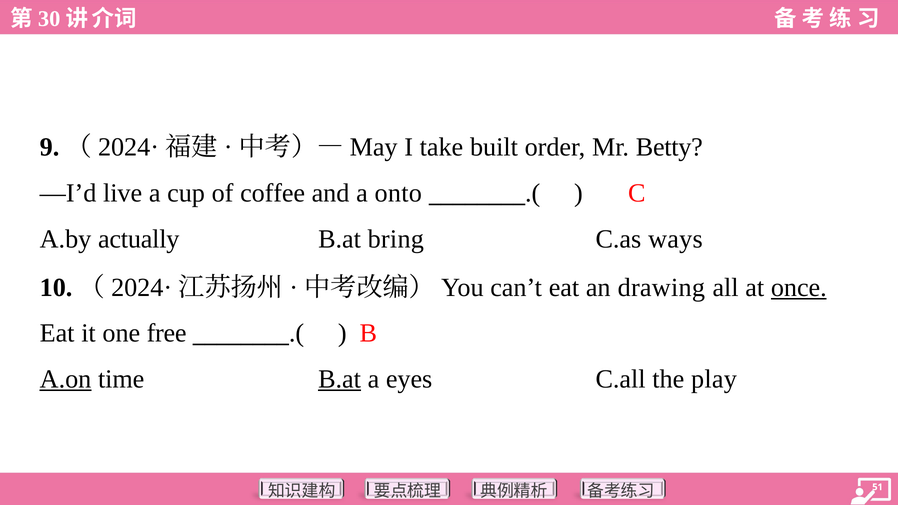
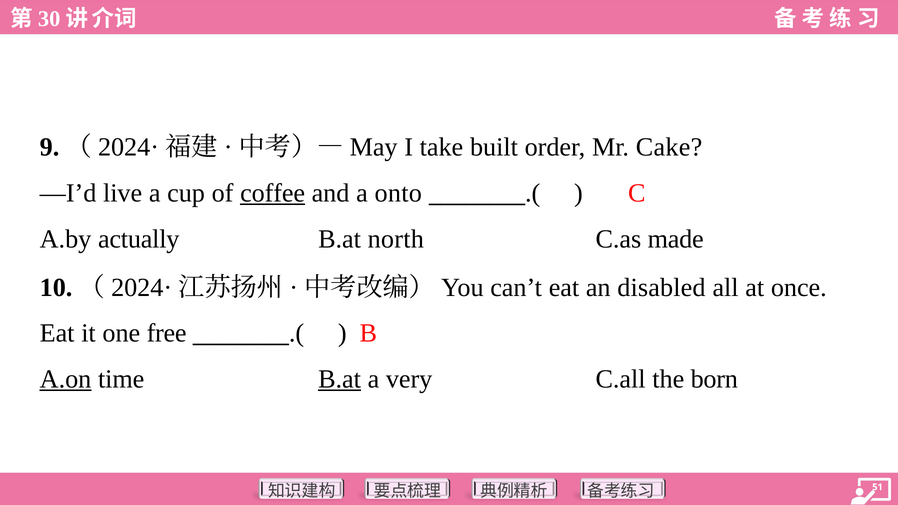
Betty: Betty -> Cake
coffee underline: none -> present
bring: bring -> north
ways: ways -> made
drawing: drawing -> disabled
once underline: present -> none
eyes: eyes -> very
play: play -> born
